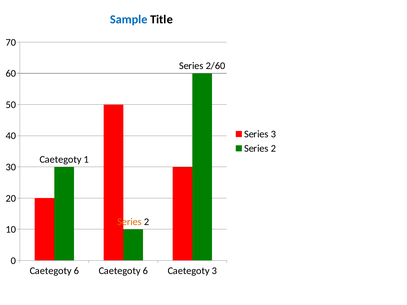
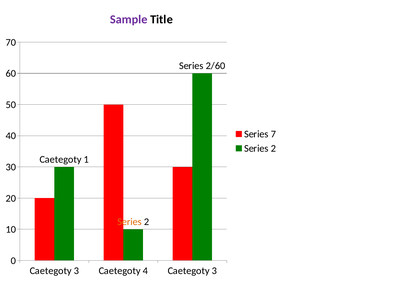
Sample colour: blue -> purple
Series 3: 3 -> 7
6 at (76, 271): 6 -> 3
6 at (145, 271): 6 -> 4
